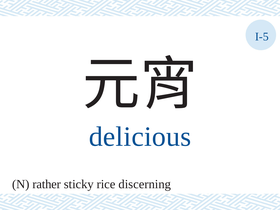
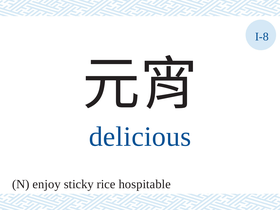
I-5: I-5 -> I-8
rather: rather -> enjoy
discerning: discerning -> hospitable
